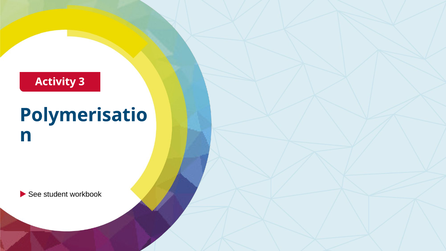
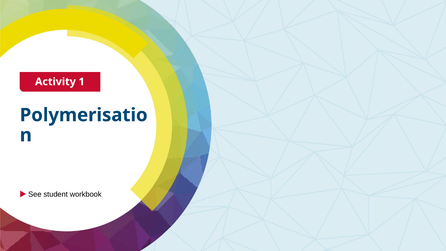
3: 3 -> 1
